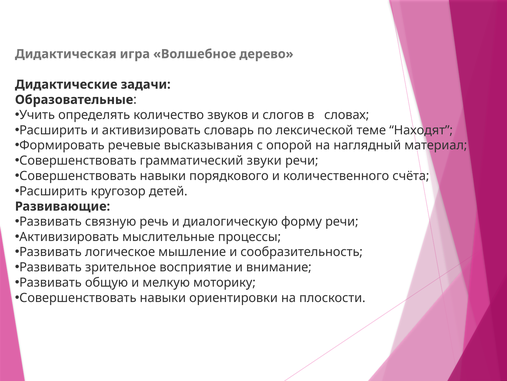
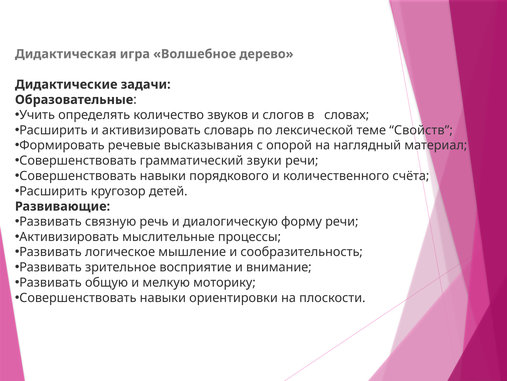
Находят: Находят -> Свойств
